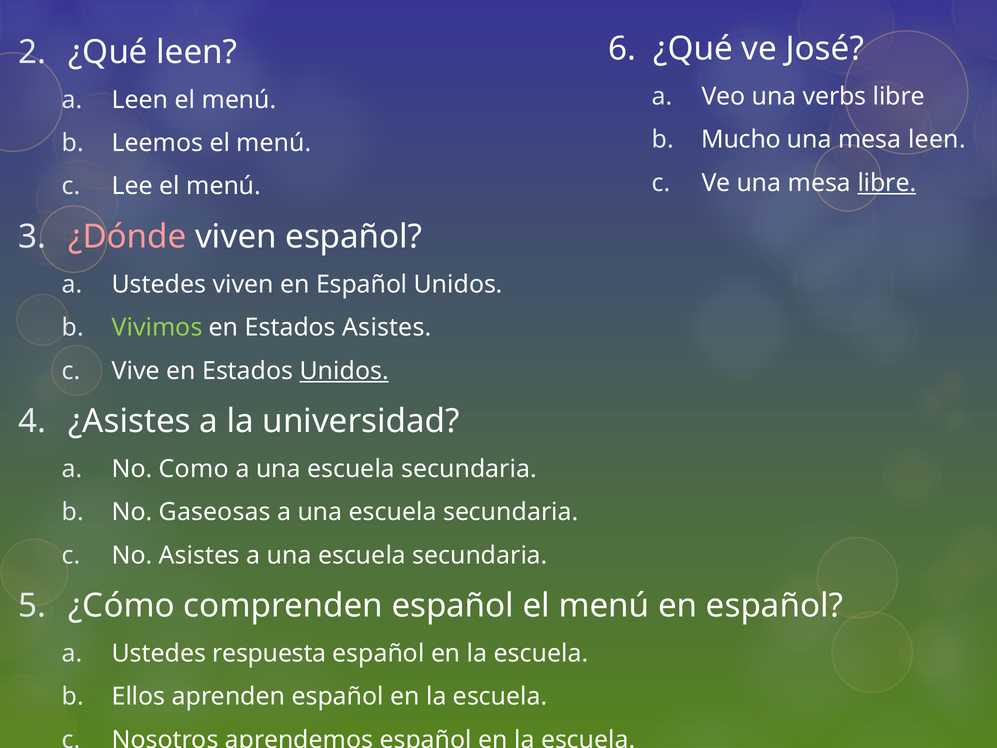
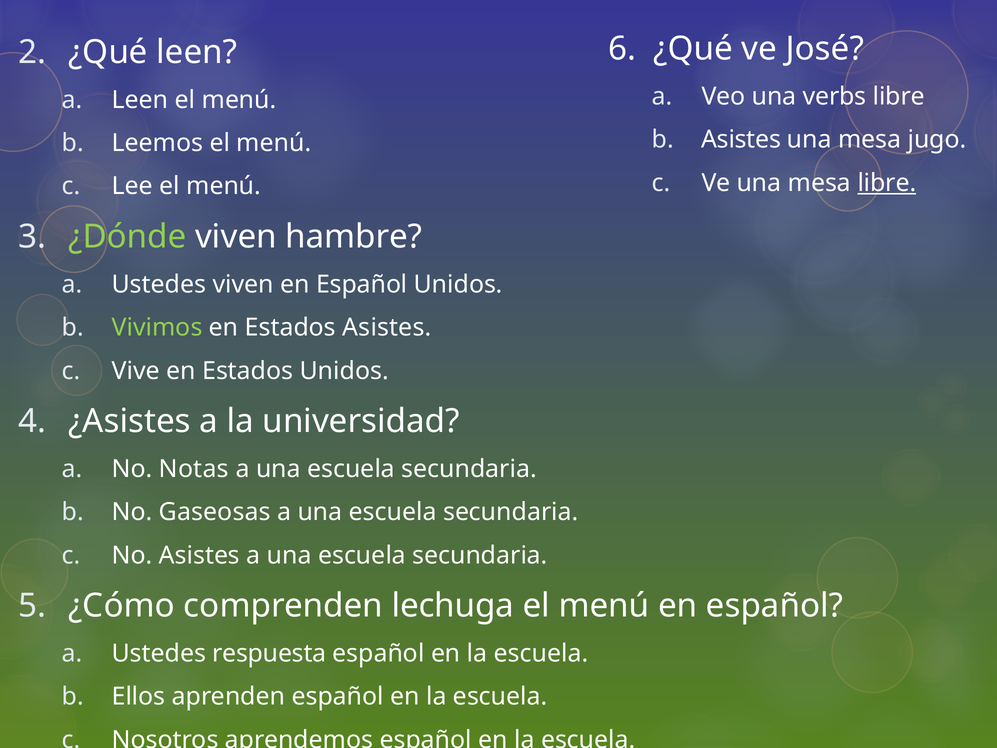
Mucho at (741, 140): Mucho -> Asistes
mesa leen: leen -> jugo
¿Dónde colour: pink -> light green
viven español: español -> hambre
Unidos at (344, 371) underline: present -> none
Como: Como -> Notas
comprenden español: español -> lechuga
